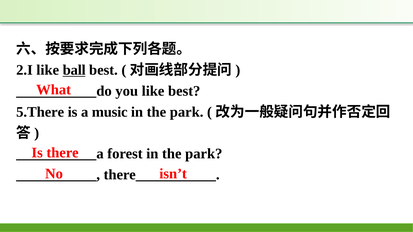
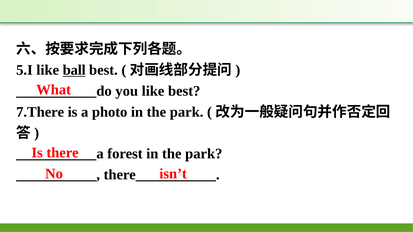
2.I: 2.I -> 5.I
5.There: 5.There -> 7.There
music: music -> photo
